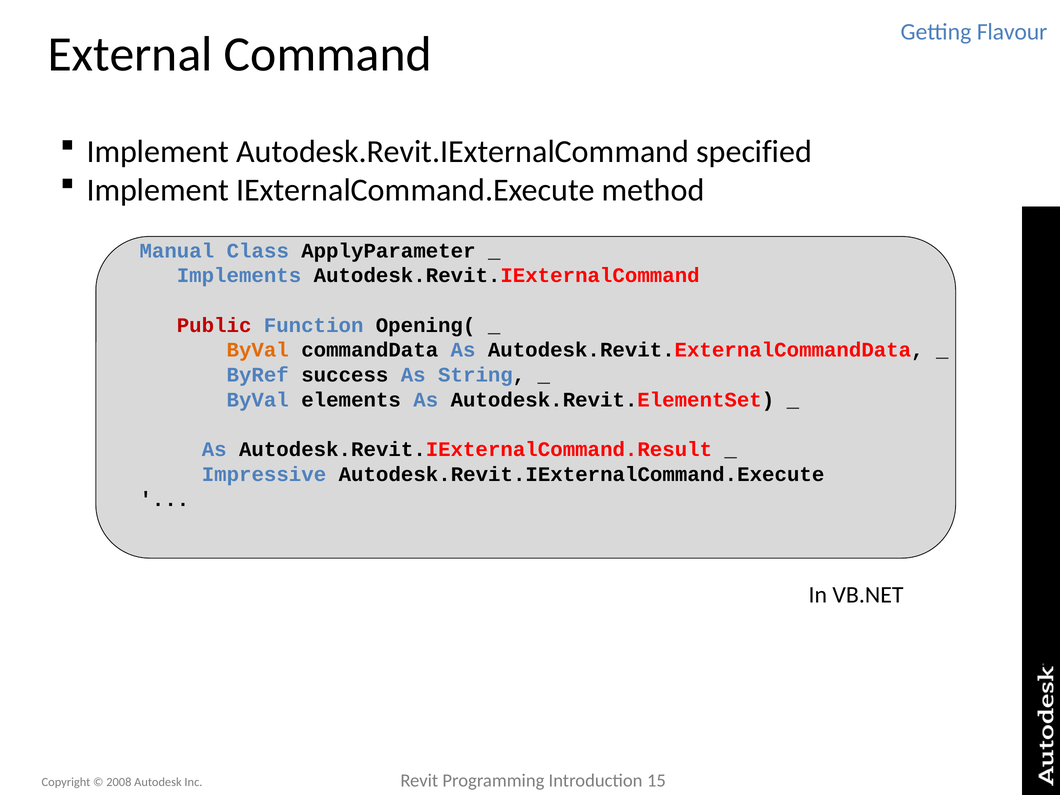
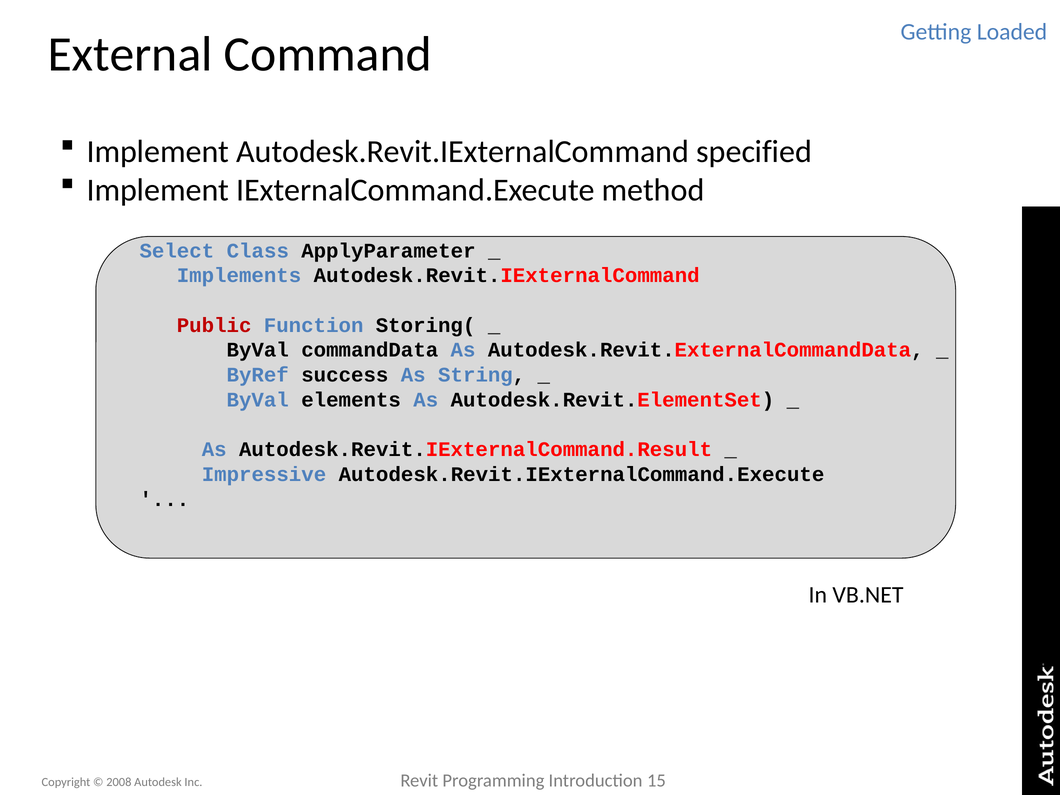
Flavour: Flavour -> Loaded
Manual: Manual -> Select
Opening(: Opening( -> Storing(
ByVal at (258, 350) colour: orange -> black
